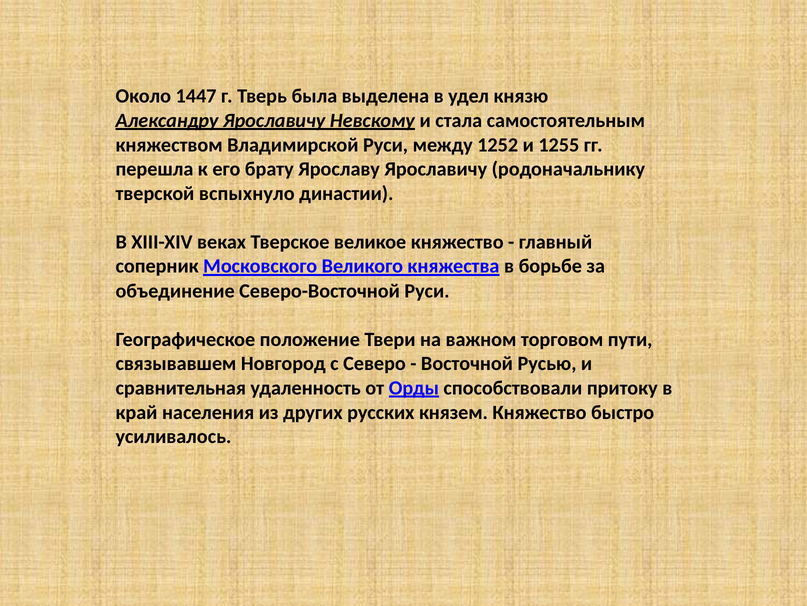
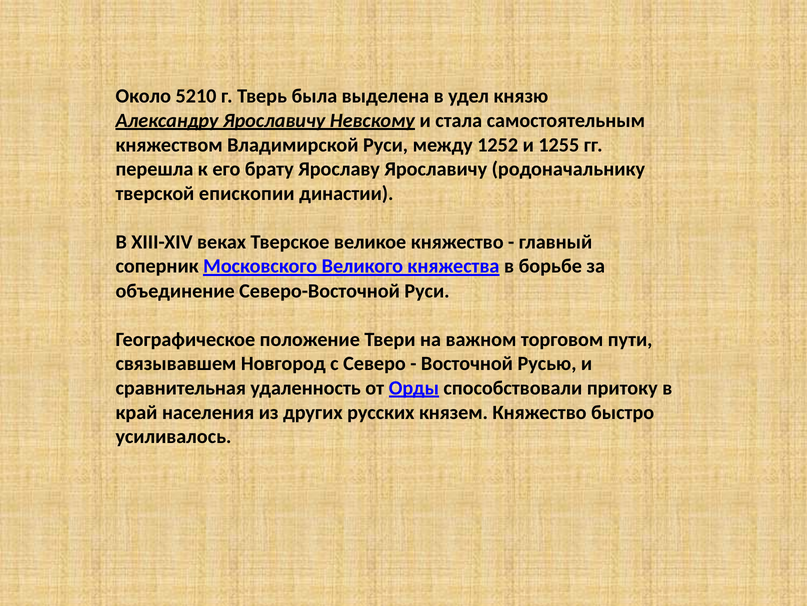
1447: 1447 -> 5210
вспыхнуло: вспыхнуло -> епископии
